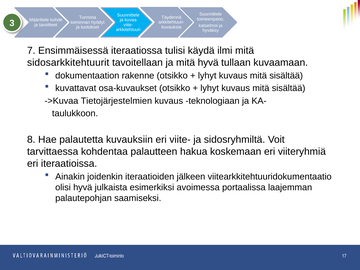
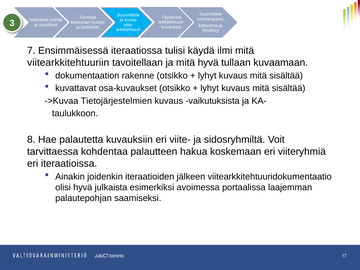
sidosarkkitehtuurit: sidosarkkitehtuurit -> viitearkkitehtuuriin
teknologiaan: teknologiaan -> vaikutuksista
